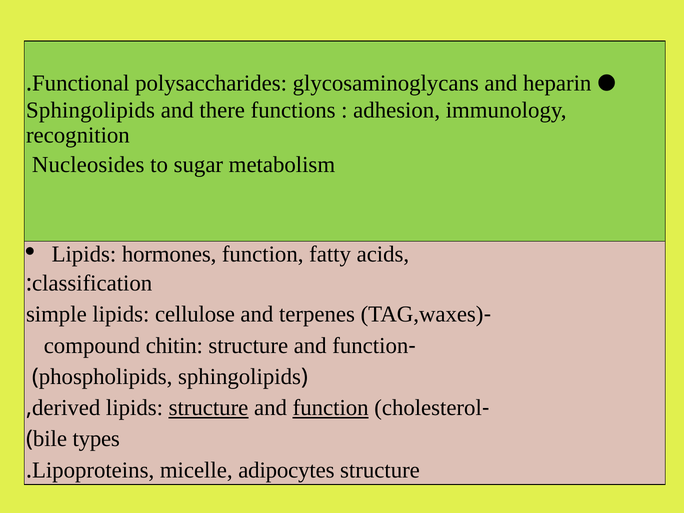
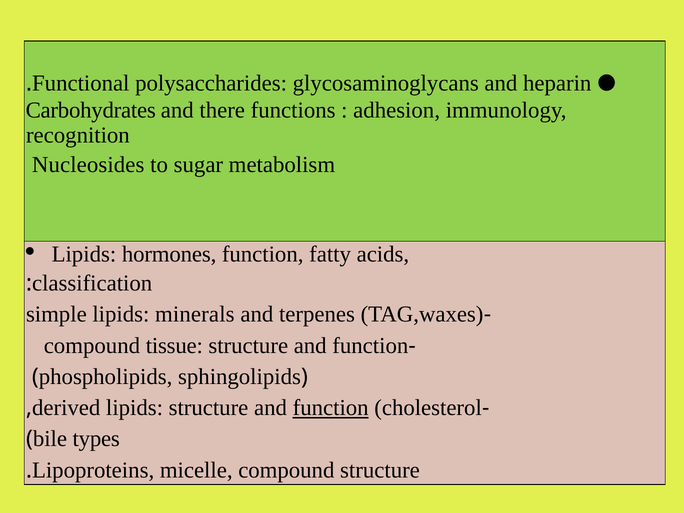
Sphingolipids at (91, 110): Sphingolipids -> Carbohydrates
cellulose: cellulose -> minerals
chitin: chitin -> tissue
structure at (208, 408) underline: present -> none
micelle adipocytes: adipocytes -> compound
